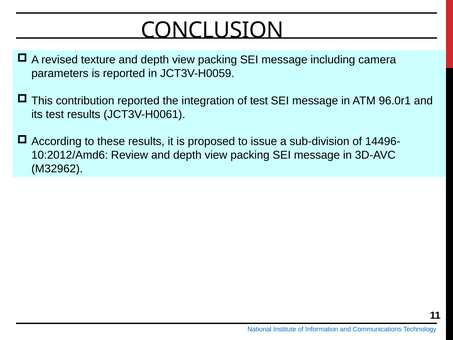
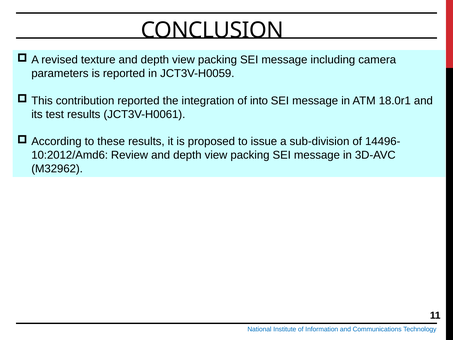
of test: test -> into
96.0r1: 96.0r1 -> 18.0r1
